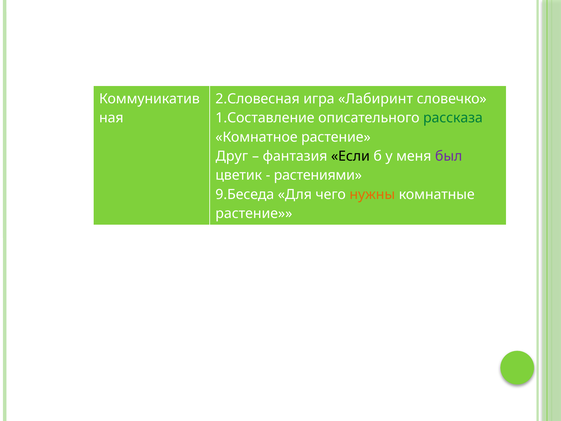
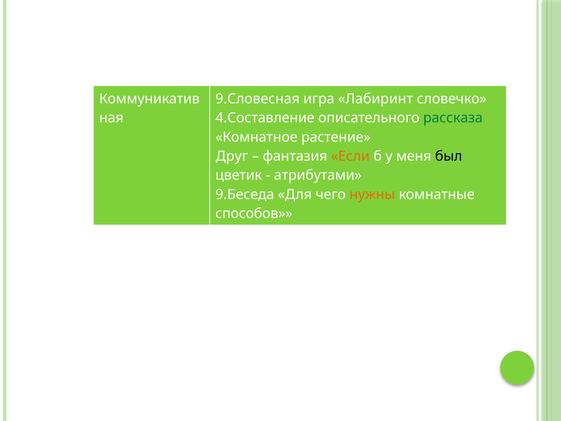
2.Словесная: 2.Словесная -> 9.Словесная
1.Составление: 1.Составление -> 4.Составление
Если colour: black -> orange
был colour: purple -> black
растениями: растениями -> атрибутами
растение at (254, 213): растение -> способов
